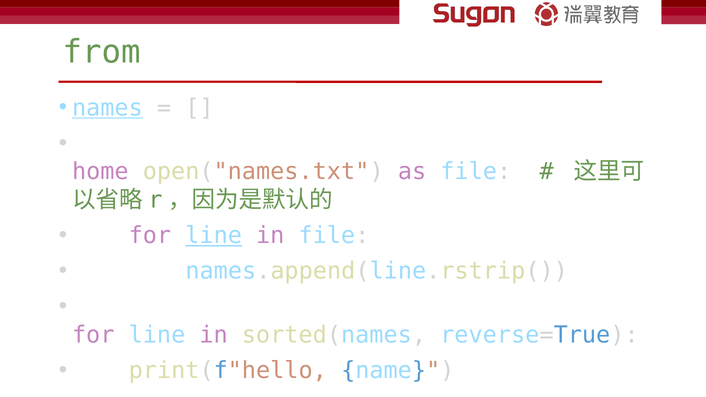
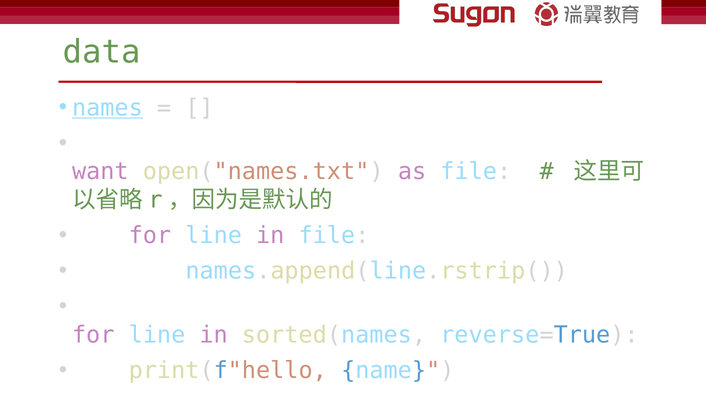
from: from -> data
home: home -> want
line at (214, 236) underline: present -> none
